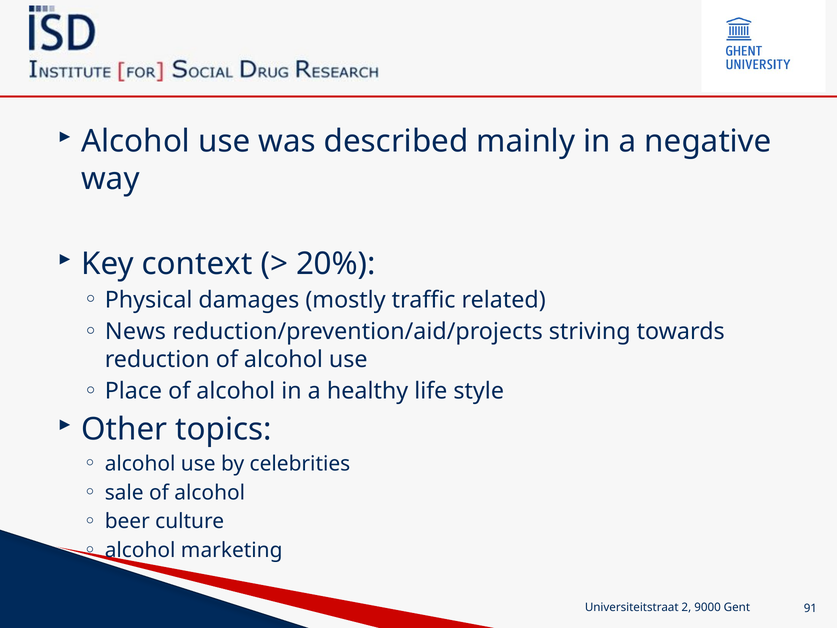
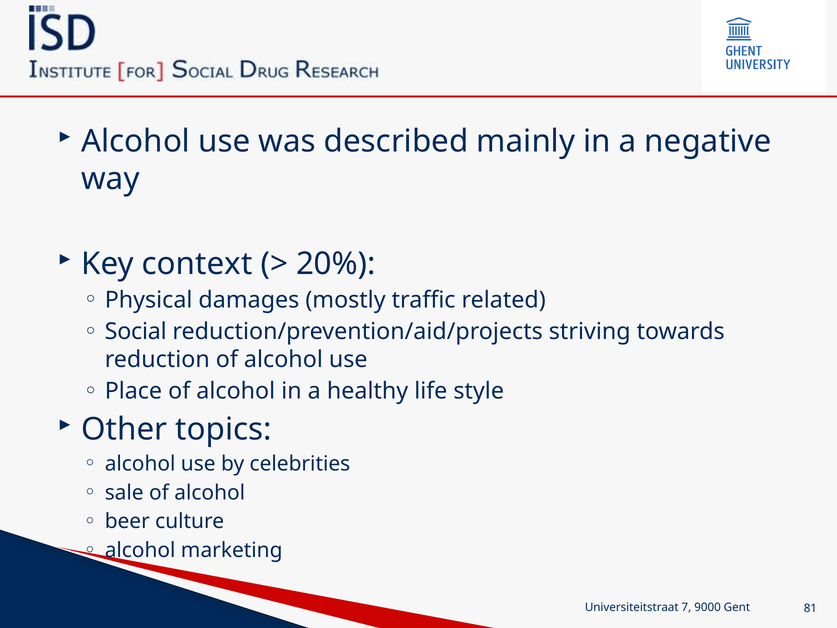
News: News -> Social
2: 2 -> 7
91: 91 -> 81
